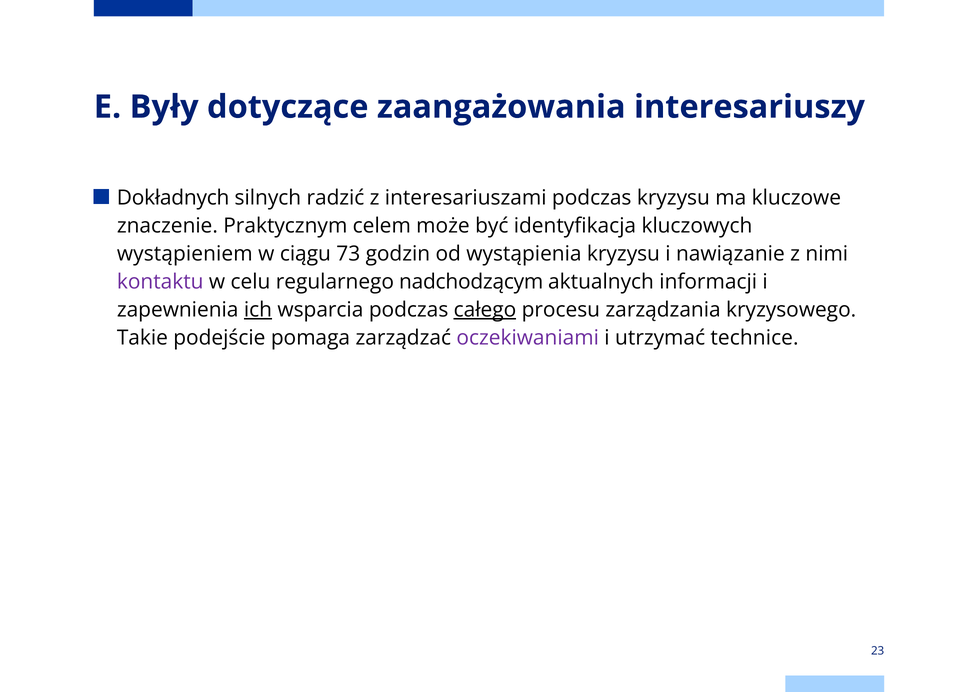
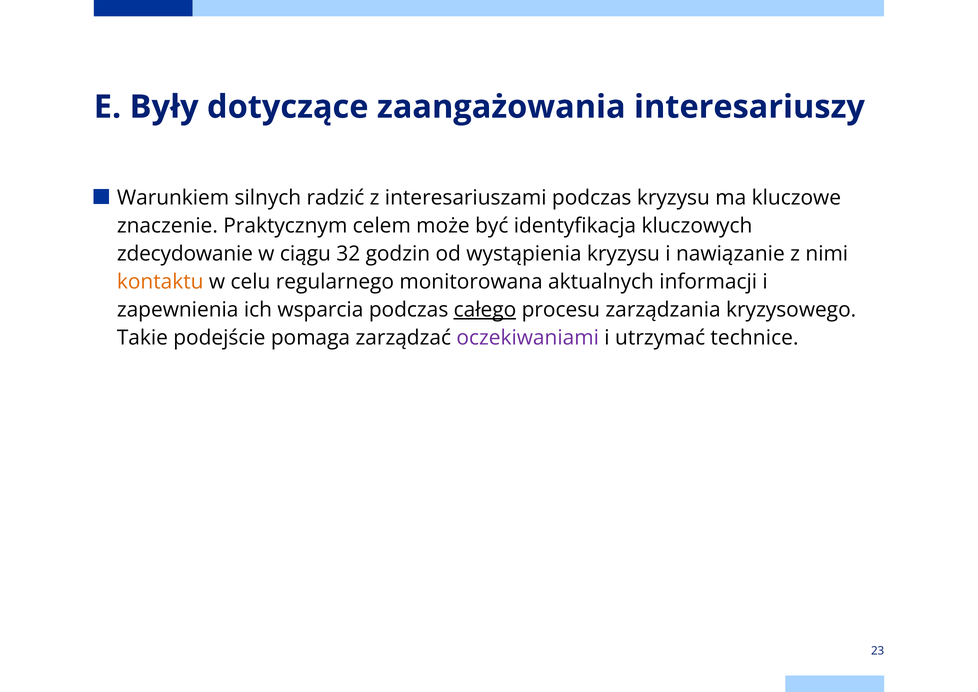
Dokładnych: Dokładnych -> Warunkiem
wystąpieniem: wystąpieniem -> zdecydowanie
73: 73 -> 32
kontaktu colour: purple -> orange
nadchodzącym: nadchodzącym -> monitorowana
ich underline: present -> none
